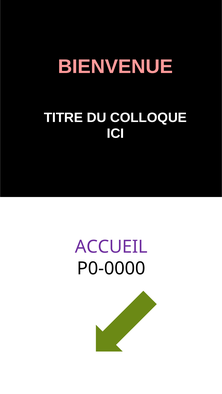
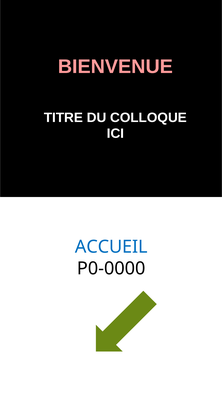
ACCUEIL colour: purple -> blue
